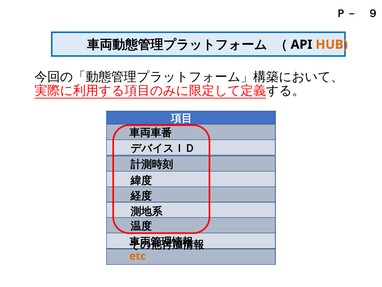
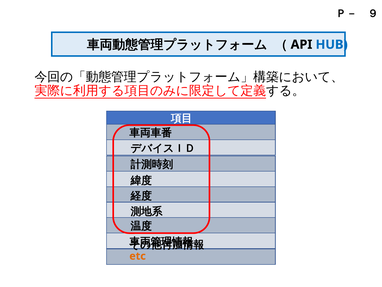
HUB colour: orange -> blue
